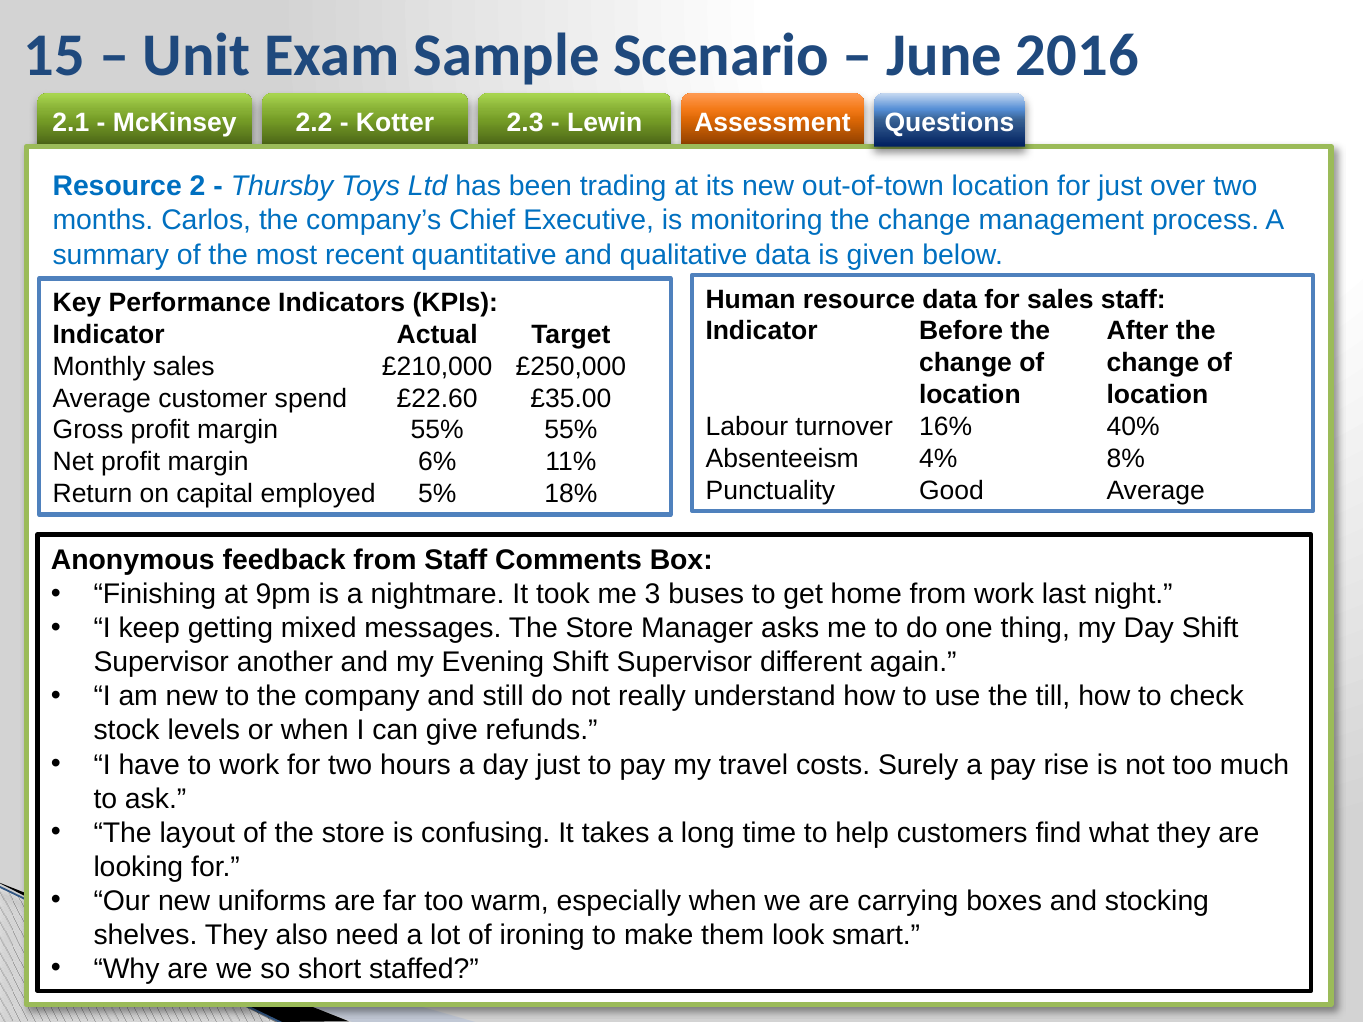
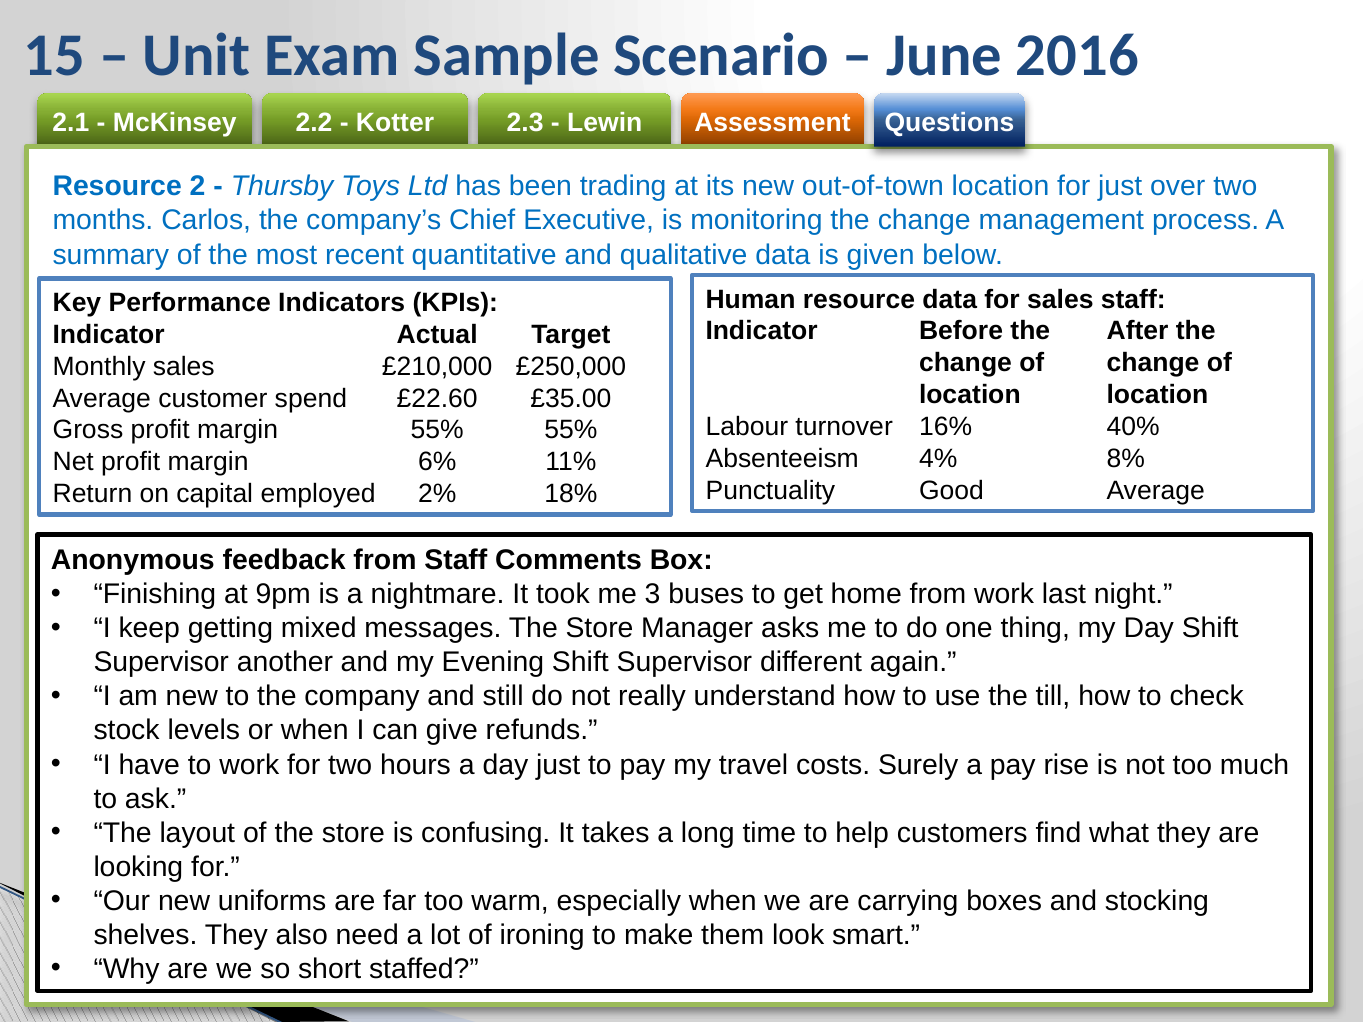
5%: 5% -> 2%
